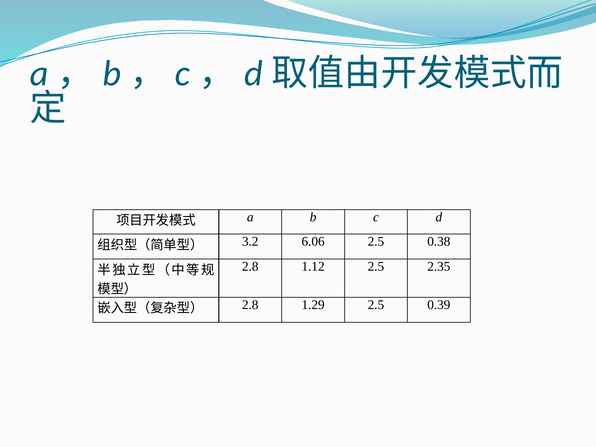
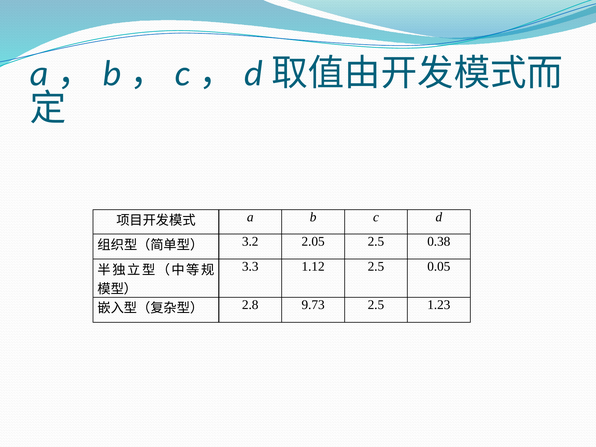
6.06: 6.06 -> 2.05
2.8 at (250, 267): 2.8 -> 3.3
2.35: 2.35 -> 0.05
1.29: 1.29 -> 9.73
0.39: 0.39 -> 1.23
